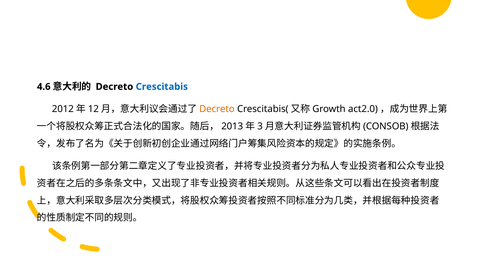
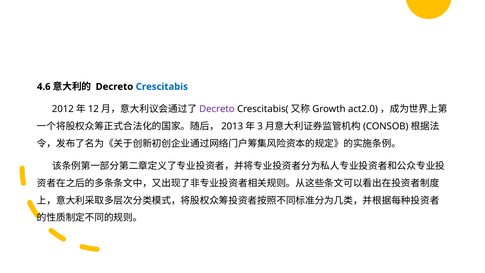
Decreto at (217, 109) colour: orange -> purple
